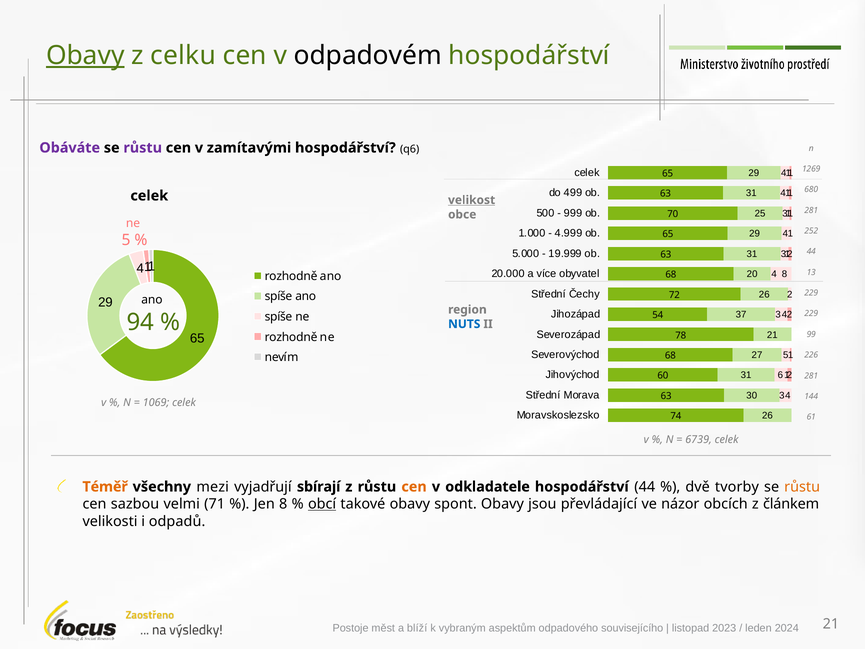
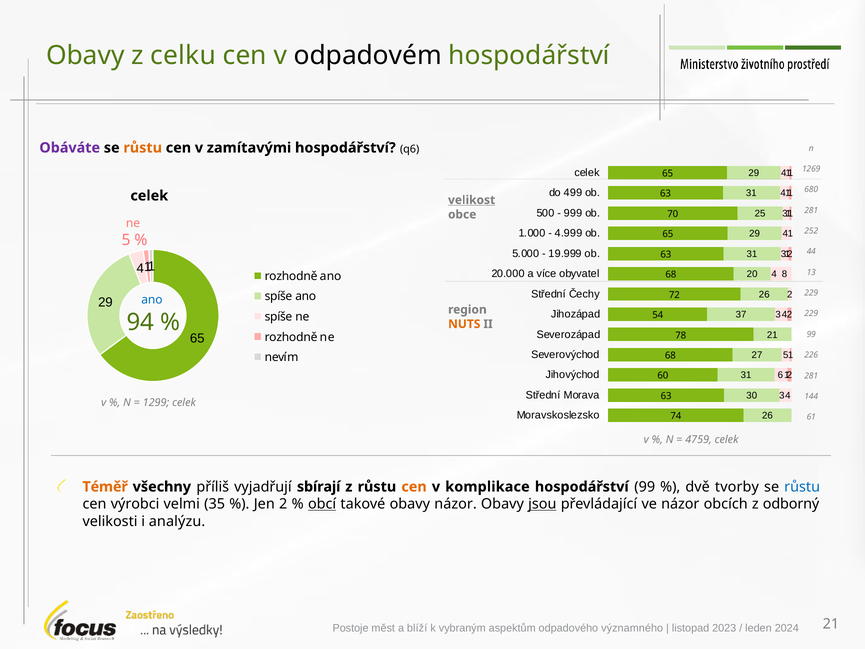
Obavy at (85, 56) underline: present -> none
růstu at (143, 148) colour: purple -> orange
ano at (152, 300) colour: black -> blue
NUTS colour: blue -> orange
1069: 1069 -> 1299
6739: 6739 -> 4759
mezi: mezi -> příliš
odkladatele: odkladatele -> komplikace
hospodářství 44: 44 -> 99
růstu at (802, 487) colour: orange -> blue
sazbou: sazbou -> výrobci
71: 71 -> 35
Jen 8: 8 -> 2
obavy spont: spont -> názor
jsou underline: none -> present
článkem: článkem -> odborný
odpadů: odpadů -> analýzu
souvisejícího: souvisejícího -> významného
